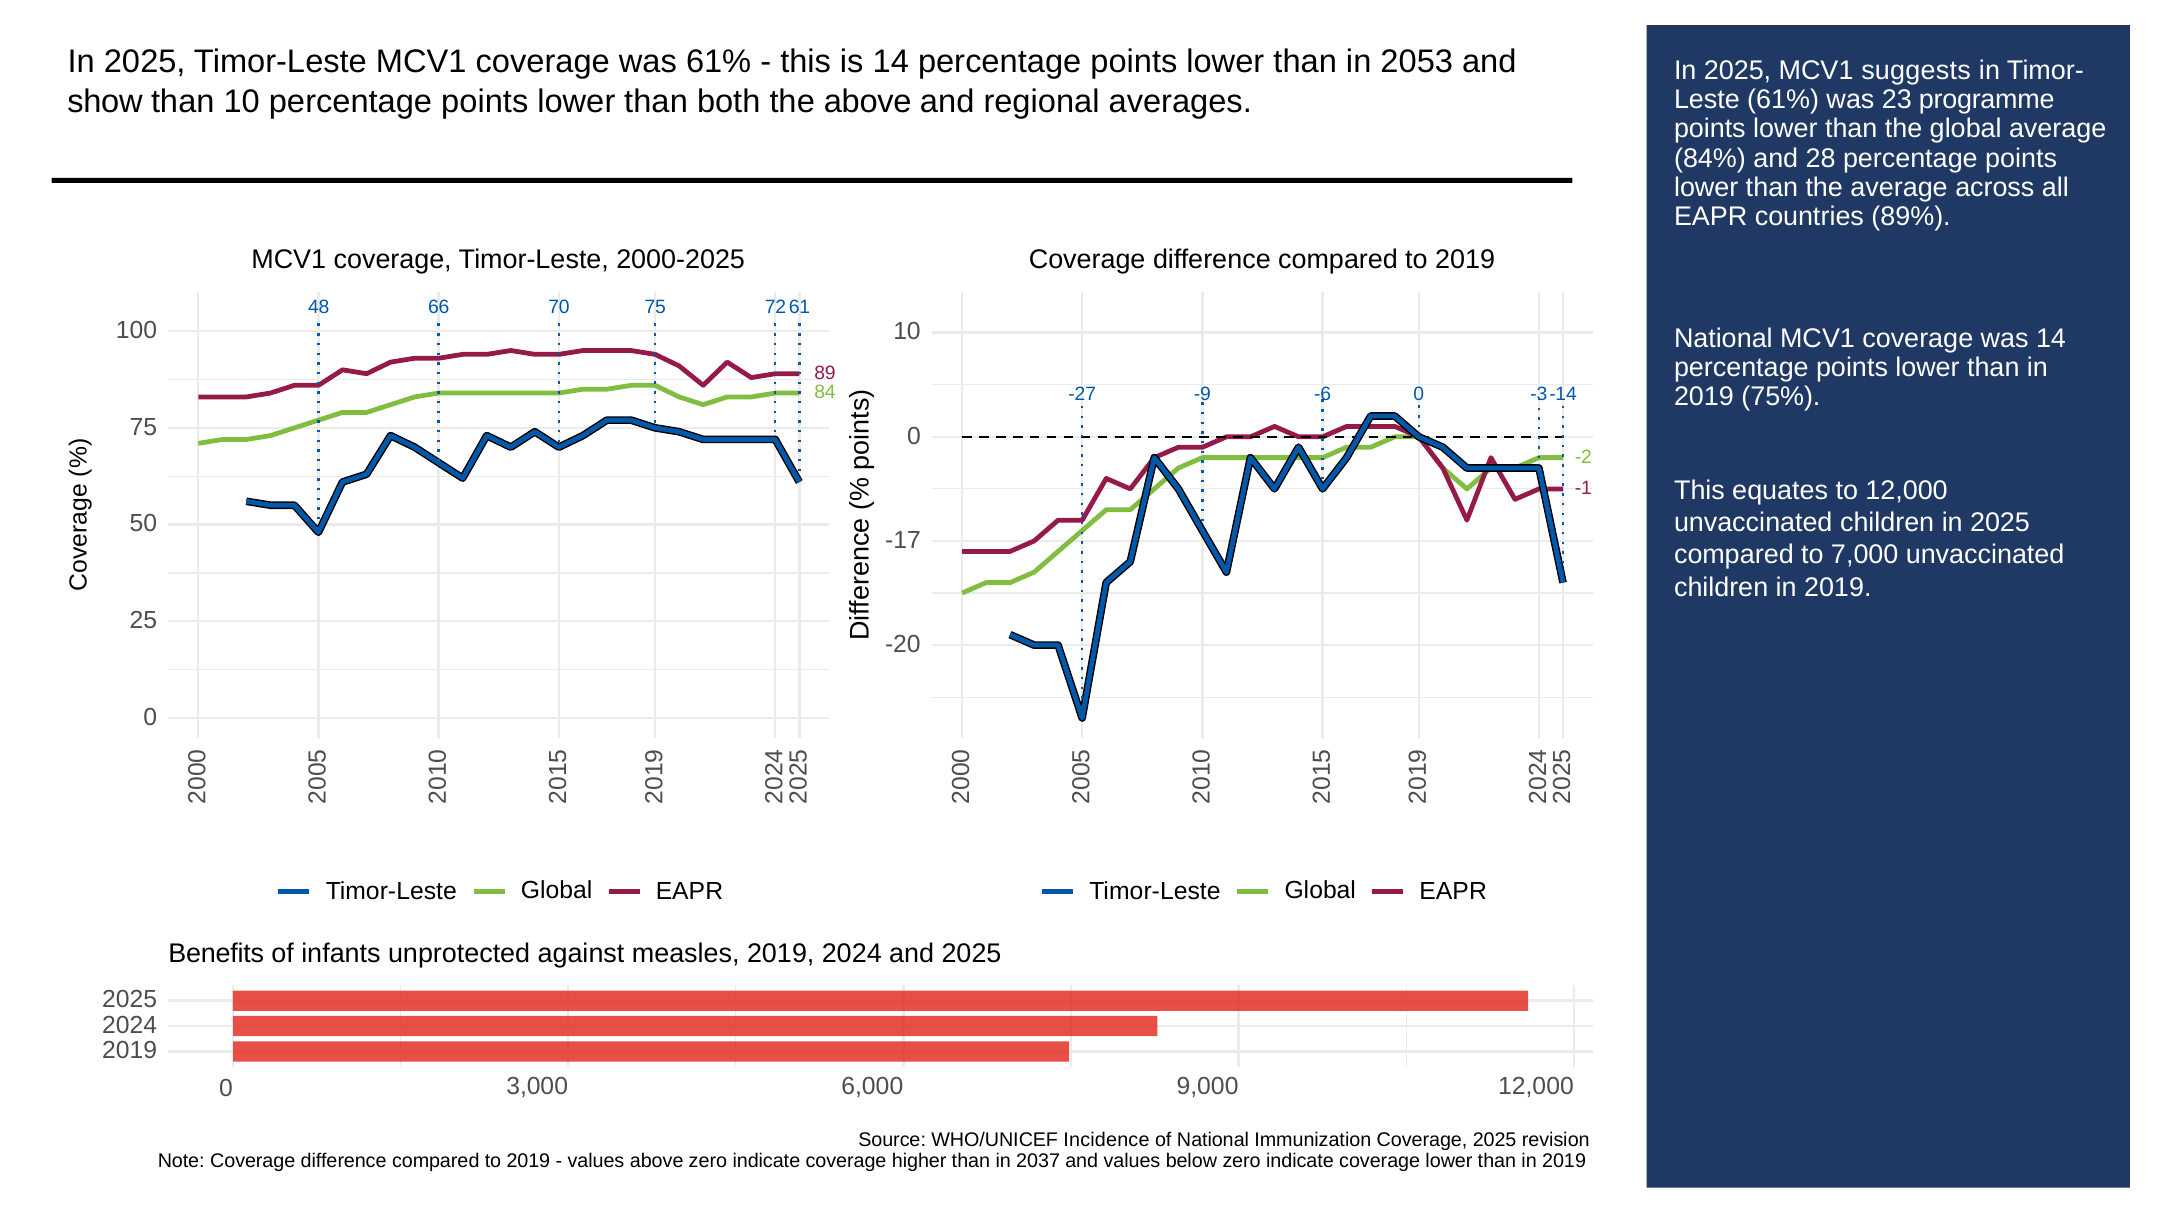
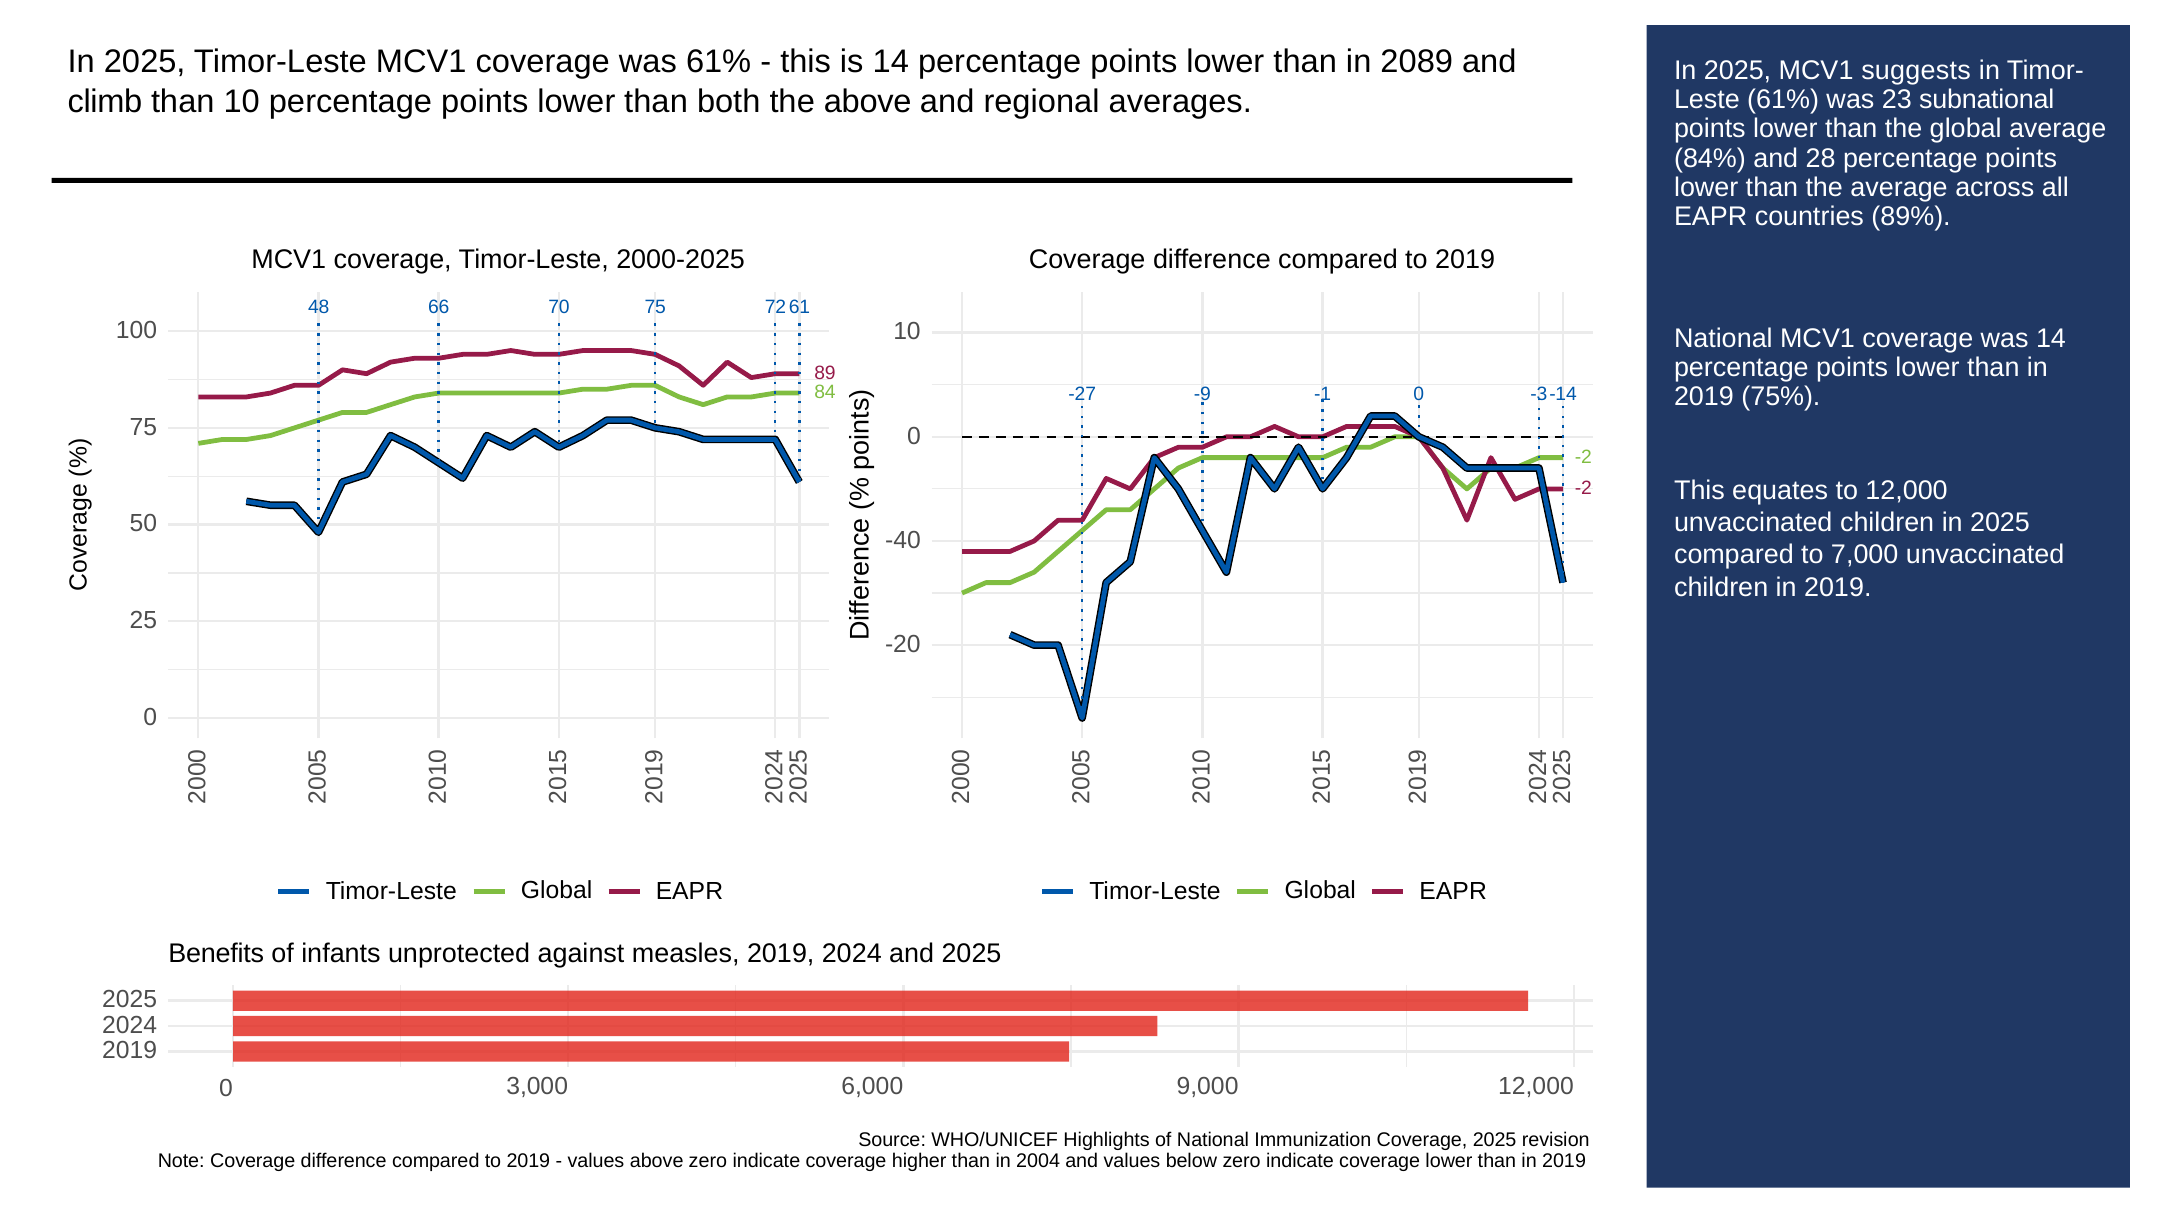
2053: 2053 -> 2089
show: show -> climb
programme: programme -> subnational
-6: -6 -> -1
-1 at (1583, 488): -1 -> -2
-17: -17 -> -40
Incidence: Incidence -> Highlights
2037: 2037 -> 2004
